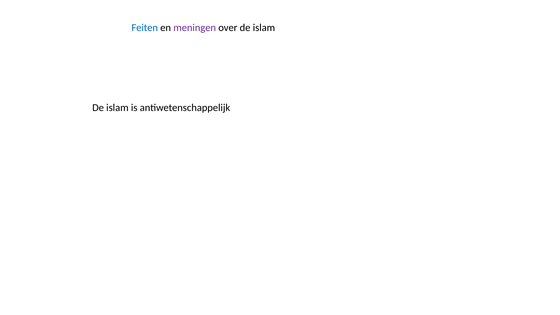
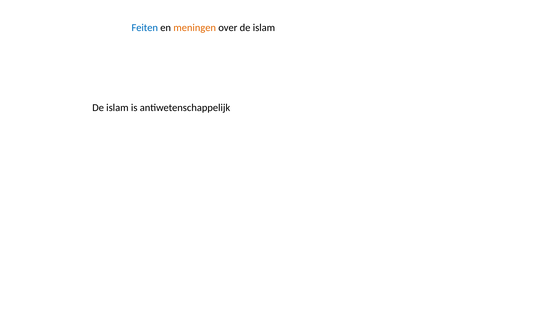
meningen colour: purple -> orange
